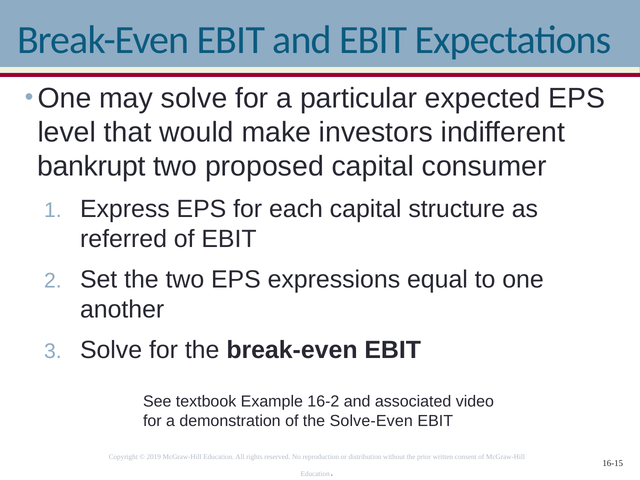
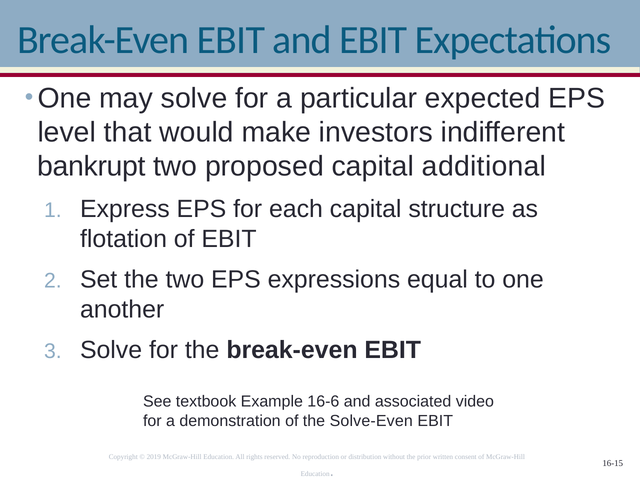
consumer: consumer -> additional
referred: referred -> flotation
16-2: 16-2 -> 16-6
